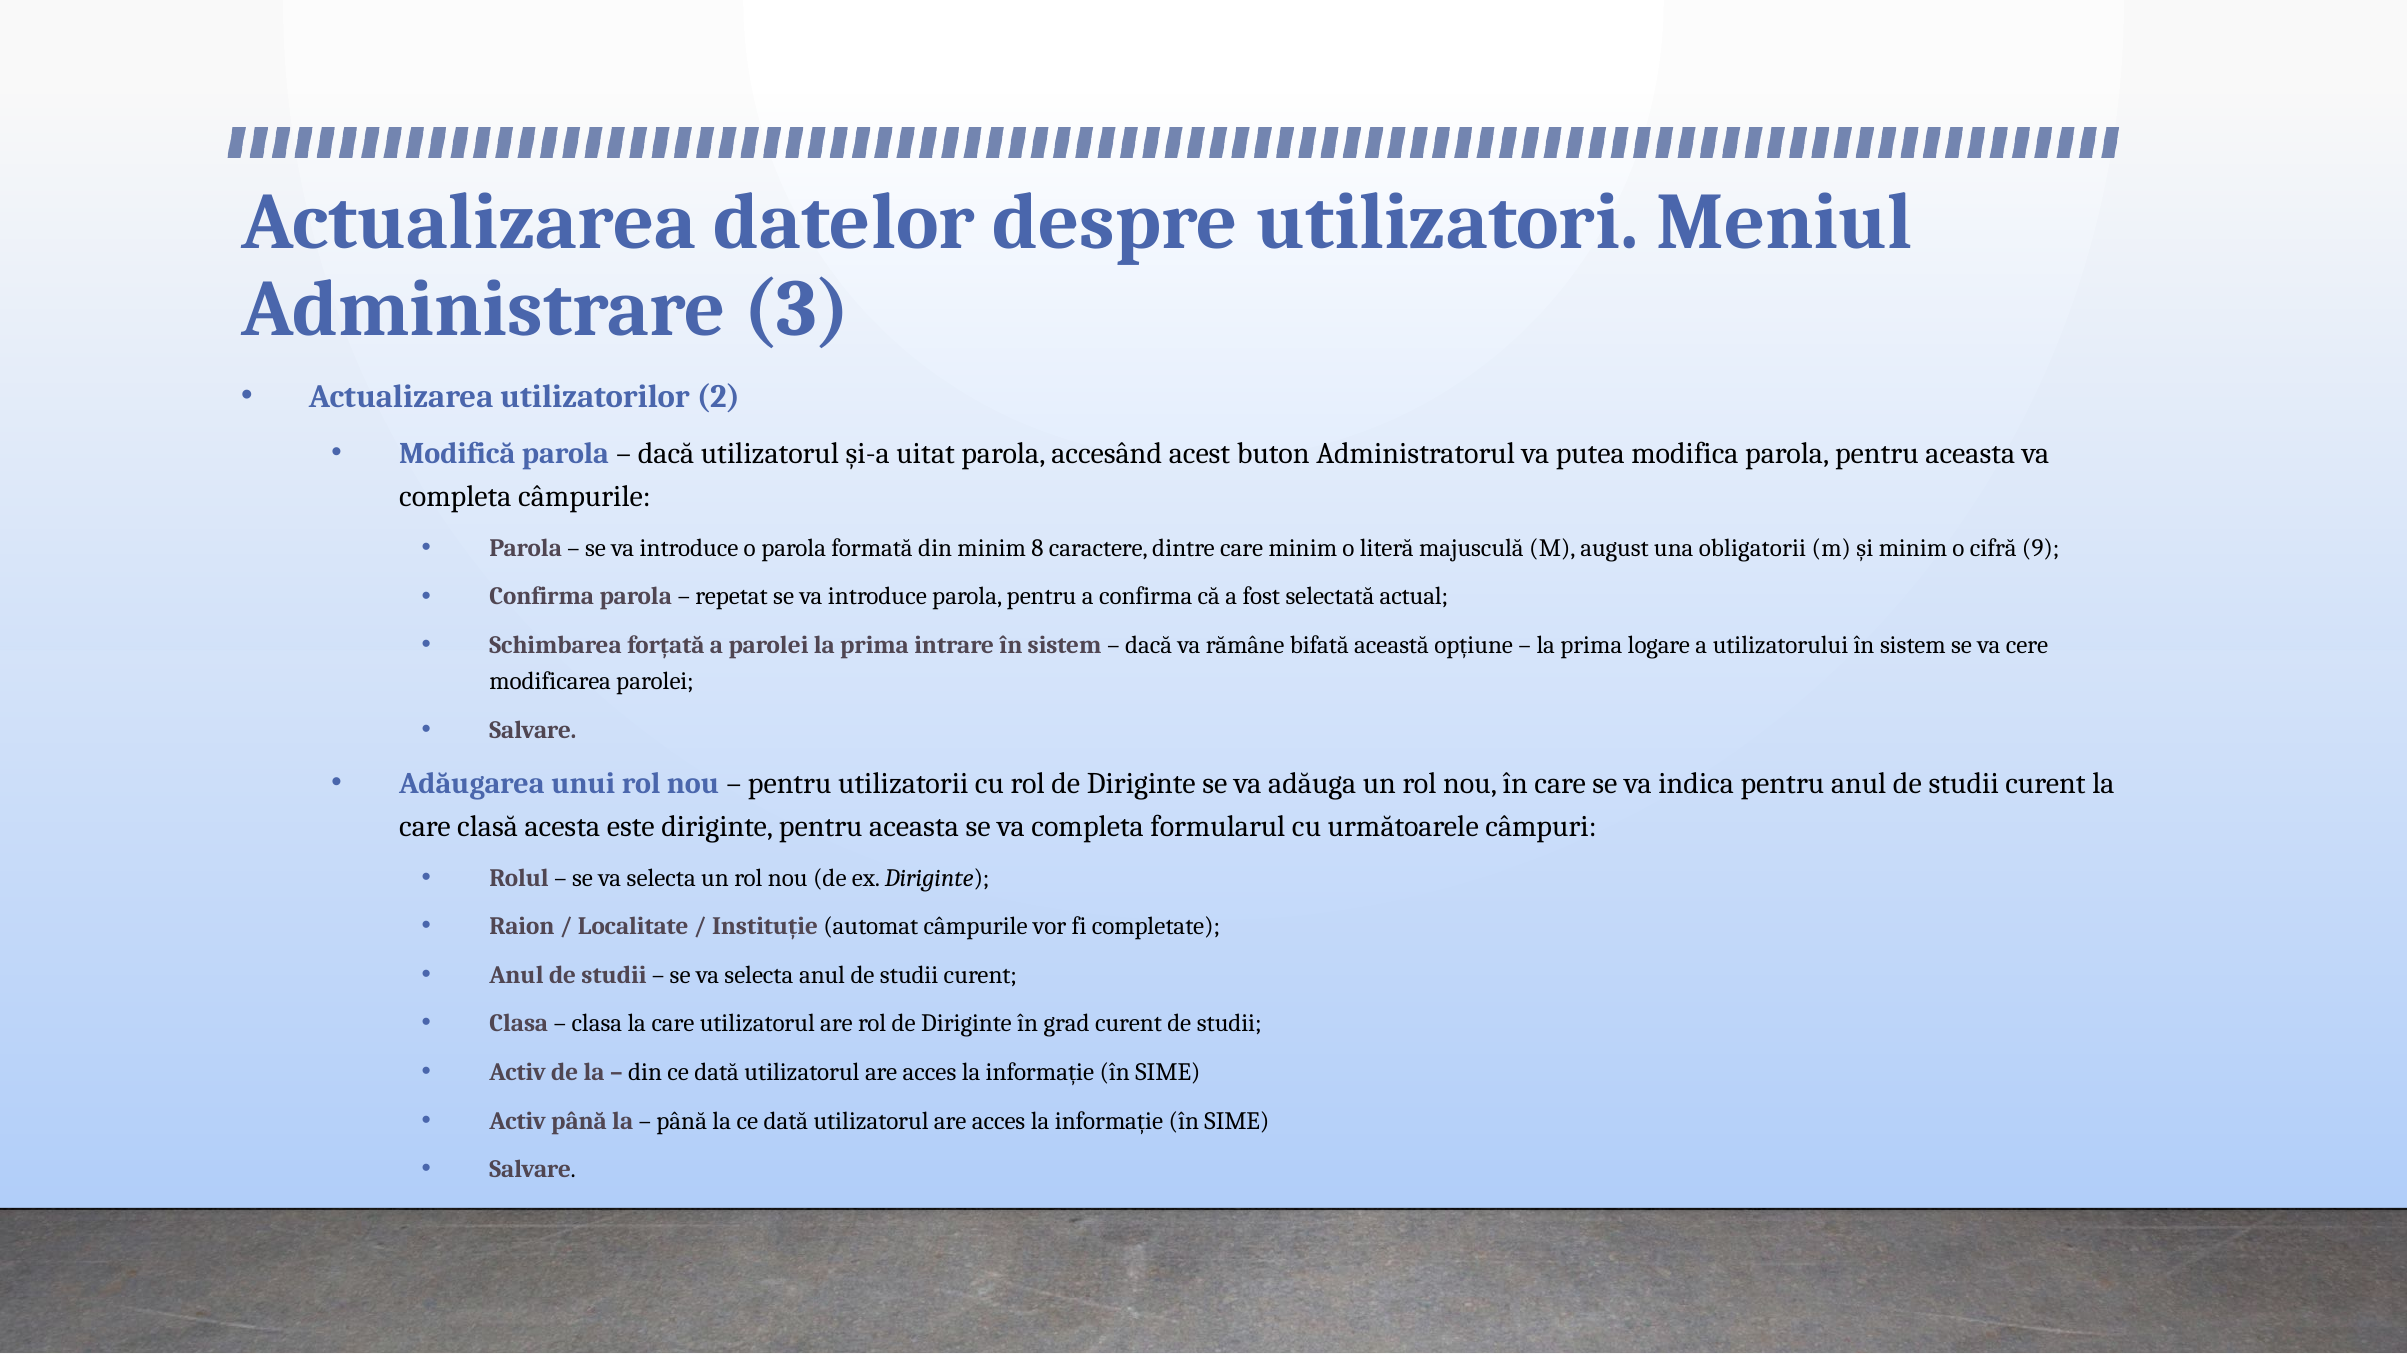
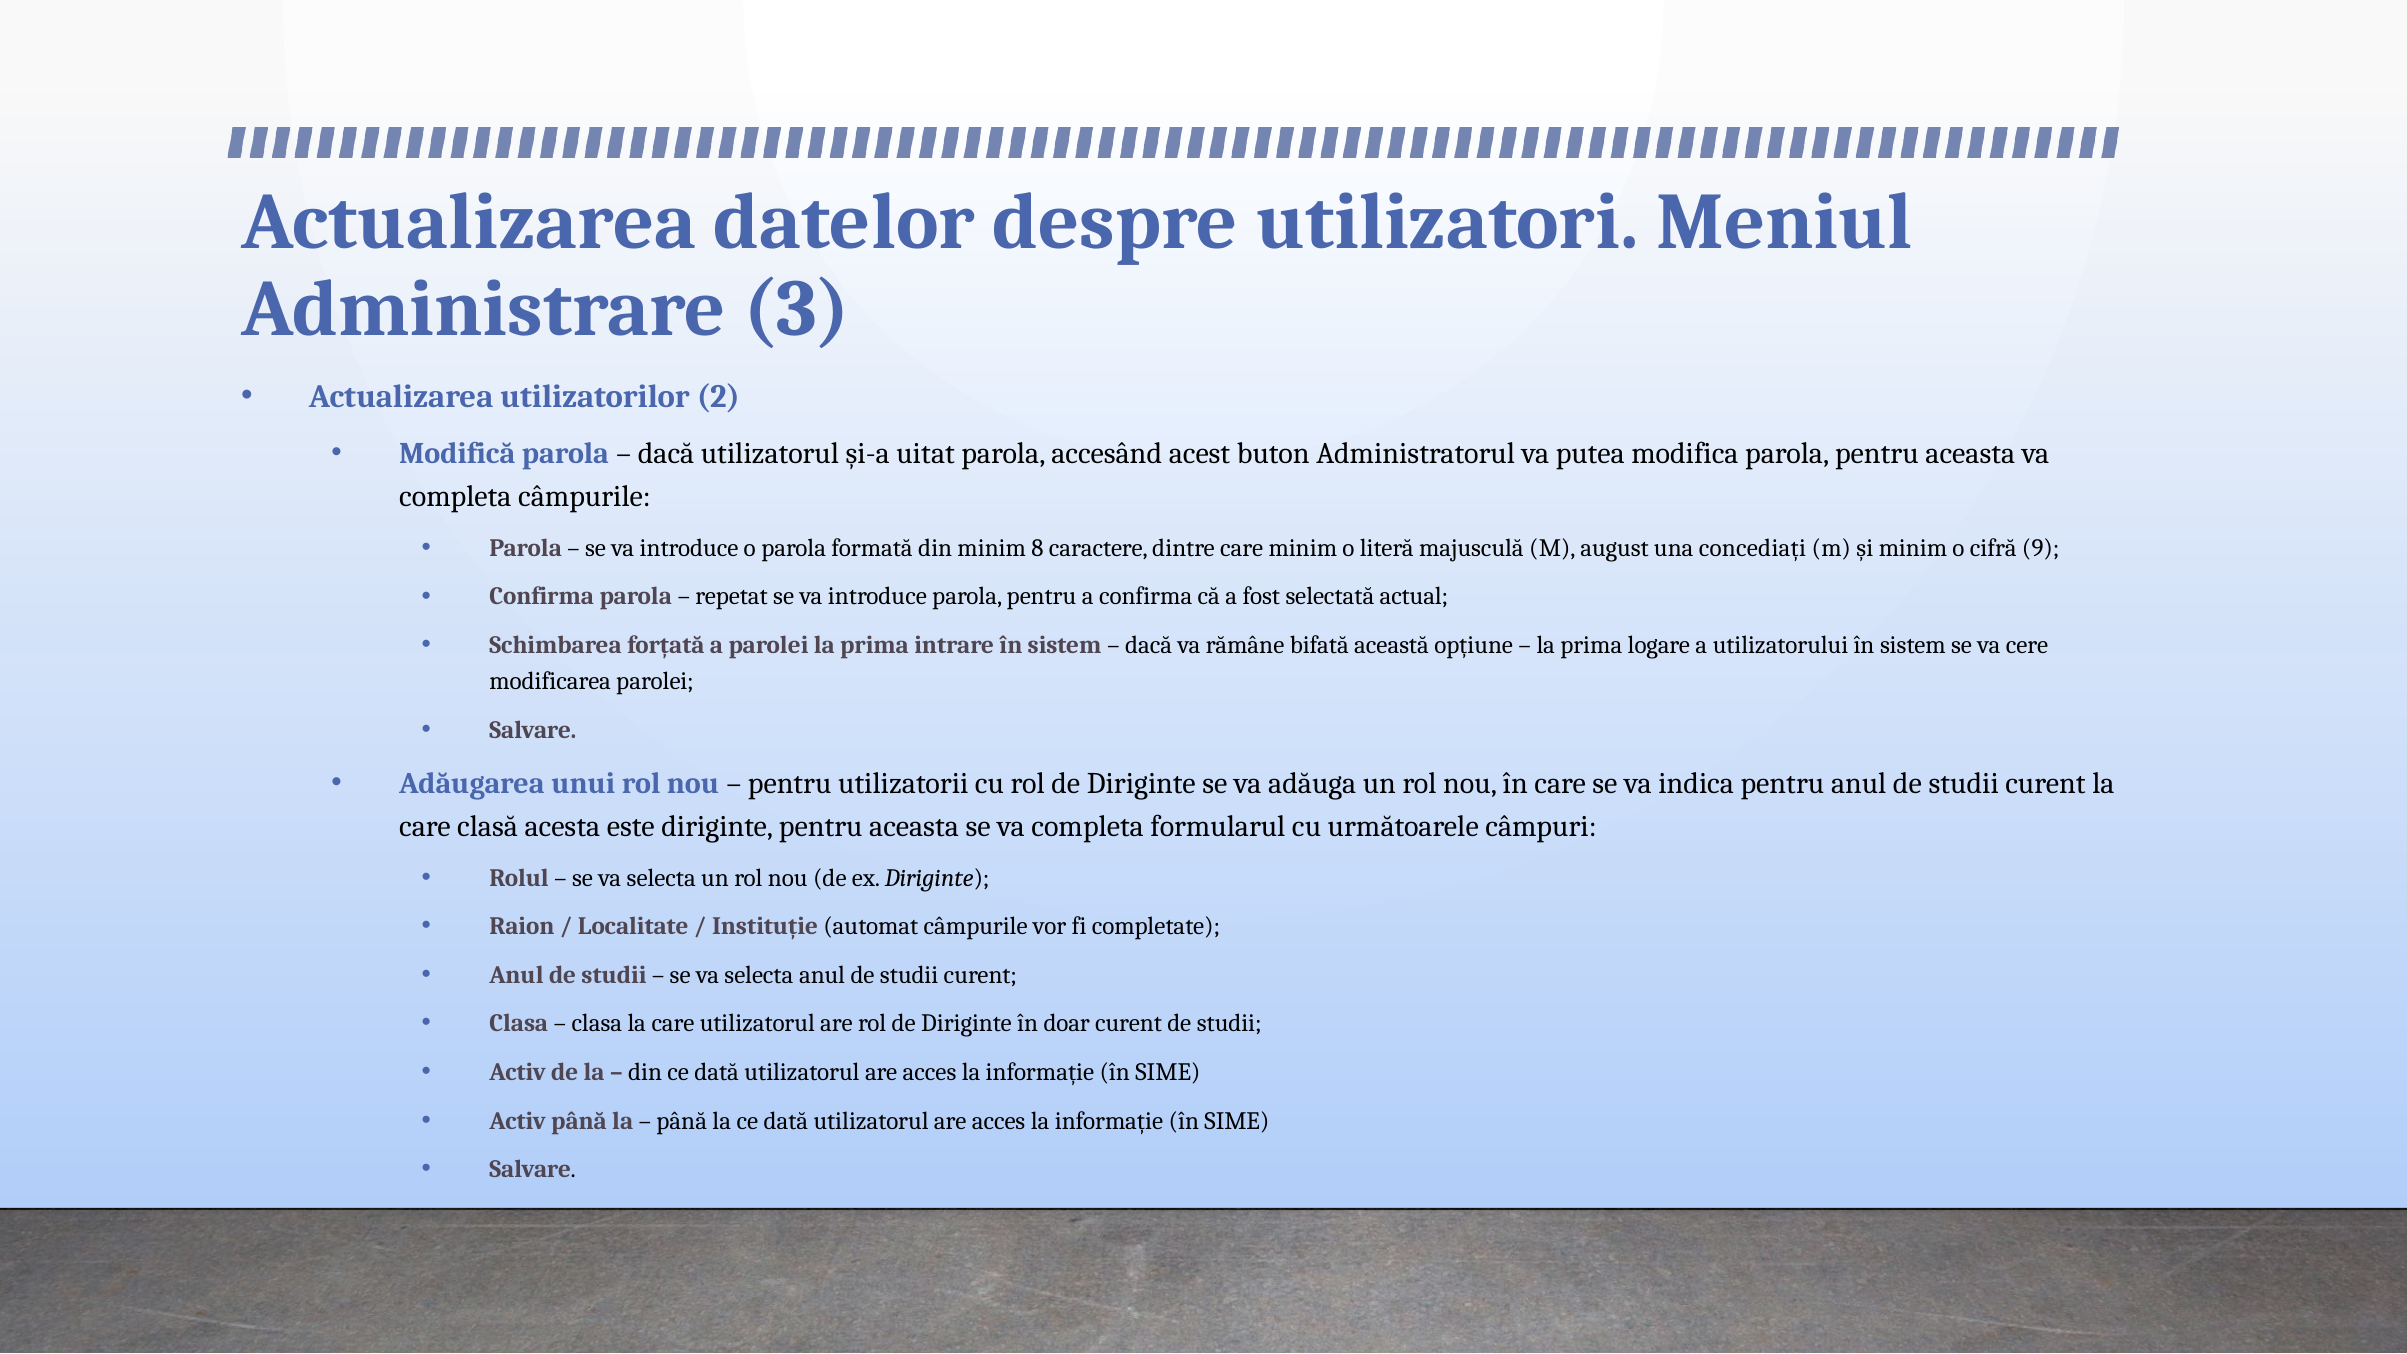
obligatorii: obligatorii -> concediați
grad: grad -> doar
